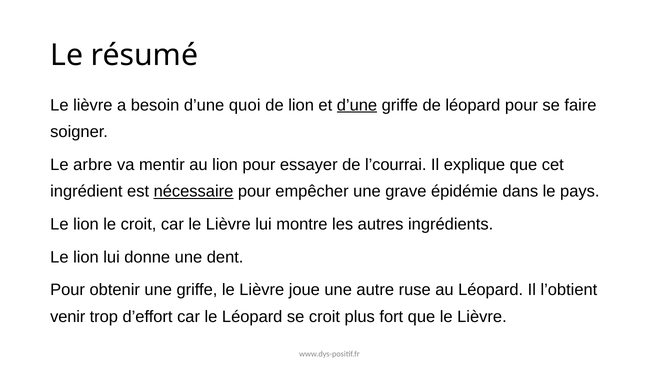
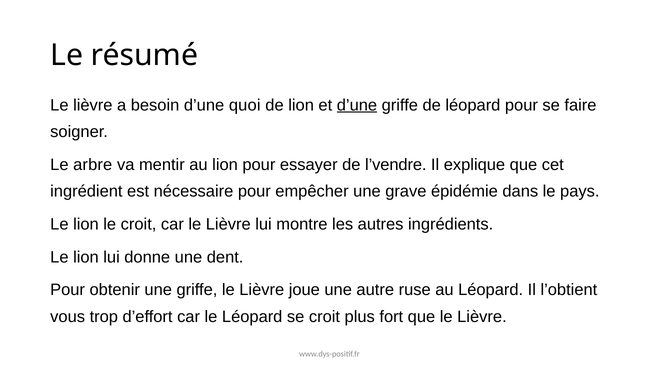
l’courrai: l’courrai -> l’vendre
nécessaire underline: present -> none
venir: venir -> vous
